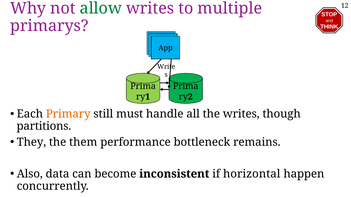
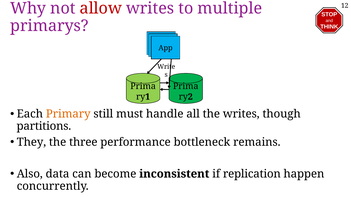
allow colour: green -> red
them: them -> three
horizontal: horizontal -> replication
